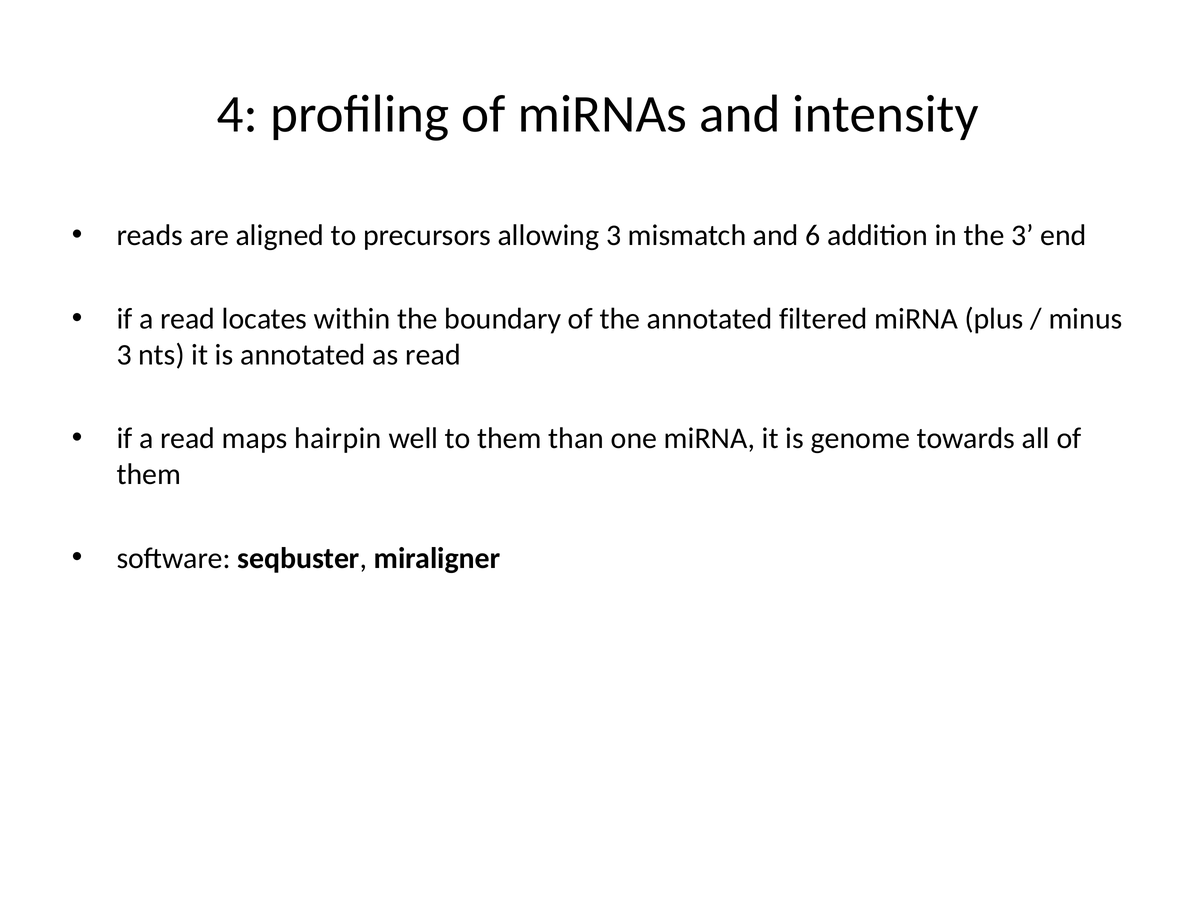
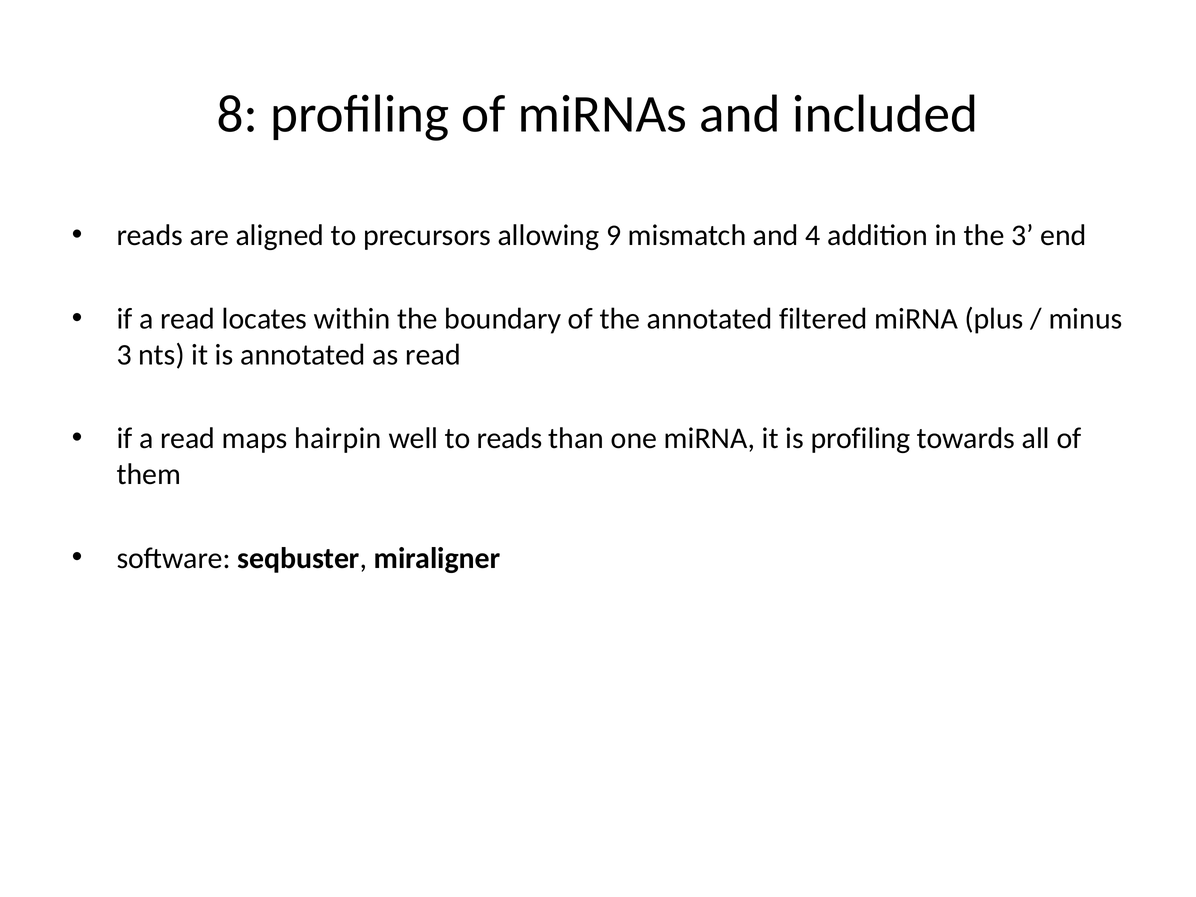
4: 4 -> 8
intensity: intensity -> included
allowing 3: 3 -> 9
6: 6 -> 4
to them: them -> reads
is genome: genome -> profiling
